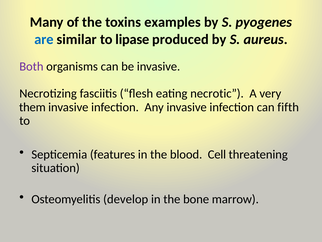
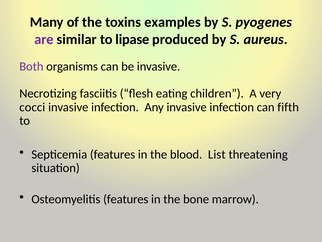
are colour: blue -> purple
necrotic: necrotic -> children
them: them -> cocci
Cell: Cell -> List
Osteomyelitis develop: develop -> features
